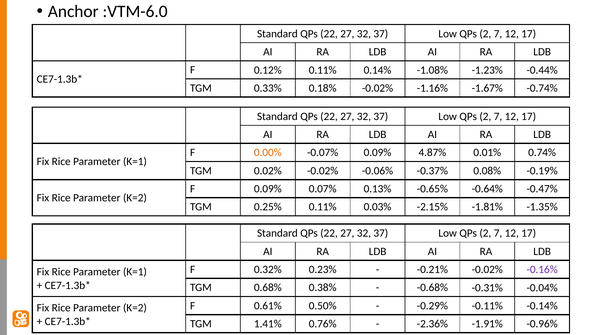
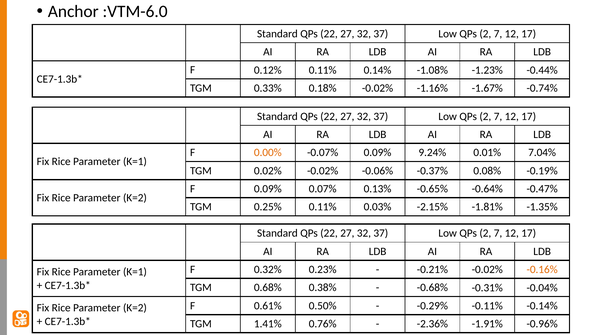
4.87%: 4.87% -> 9.24%
0.74%: 0.74% -> 7.04%
-0.16% colour: purple -> orange
